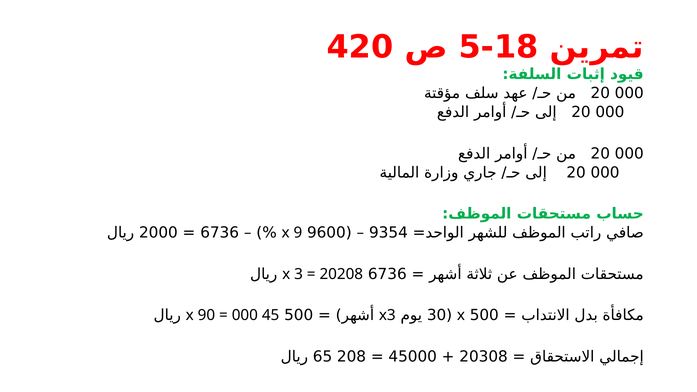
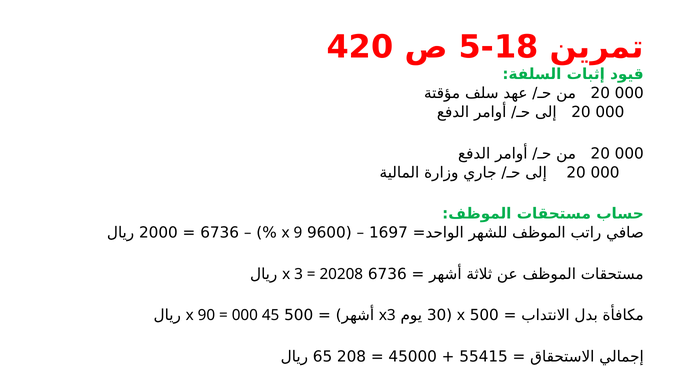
9354: 9354 -> 1697
20308: 20308 -> 55415
